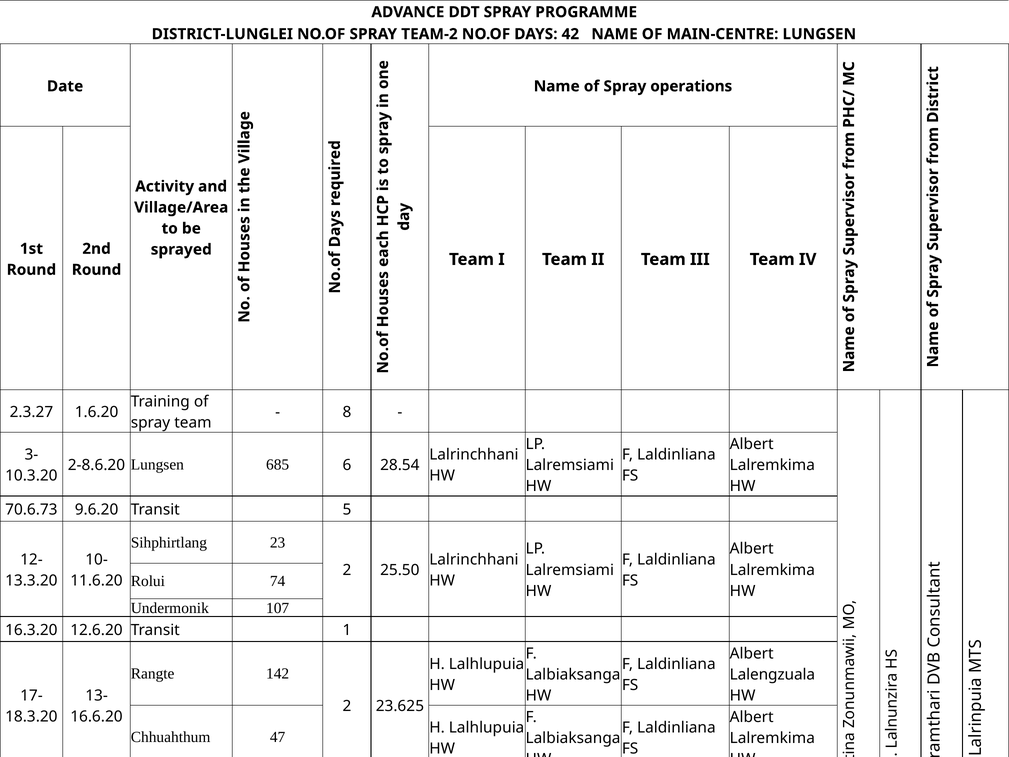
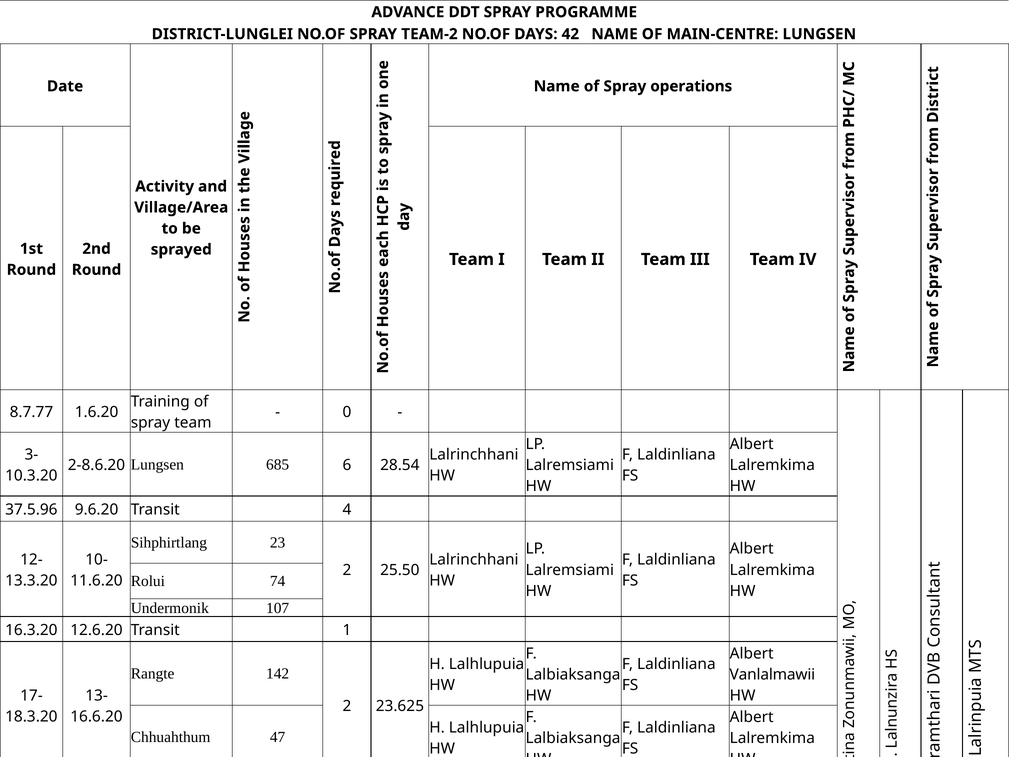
2.3.27: 2.3.27 -> 8.7.77
8: 8 -> 0
70.6.73: 70.6.73 -> 37.5.96
5: 5 -> 4
Lalengzuala: Lalengzuala -> Vanlalmawii
